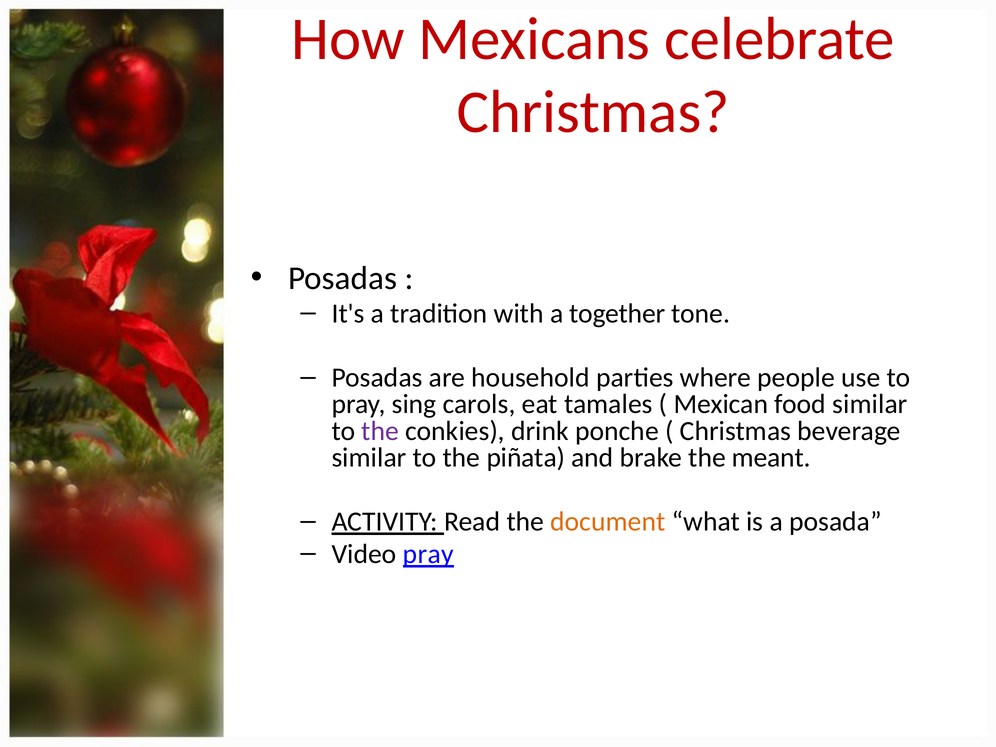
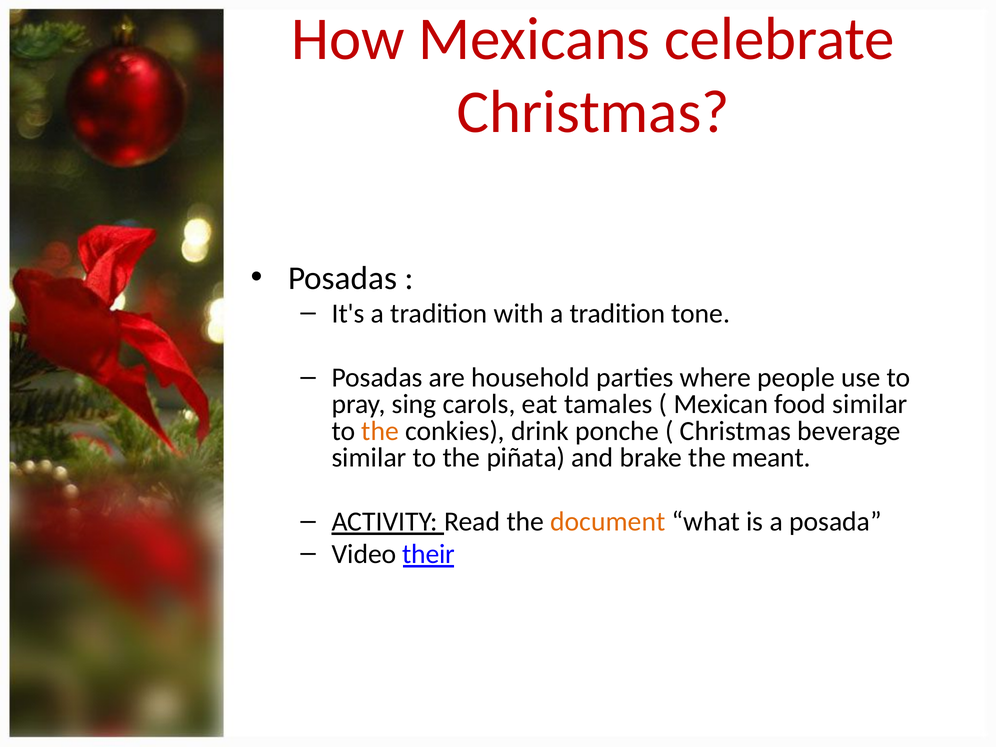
with a together: together -> tradition
the at (380, 431) colour: purple -> orange
Video pray: pray -> their
